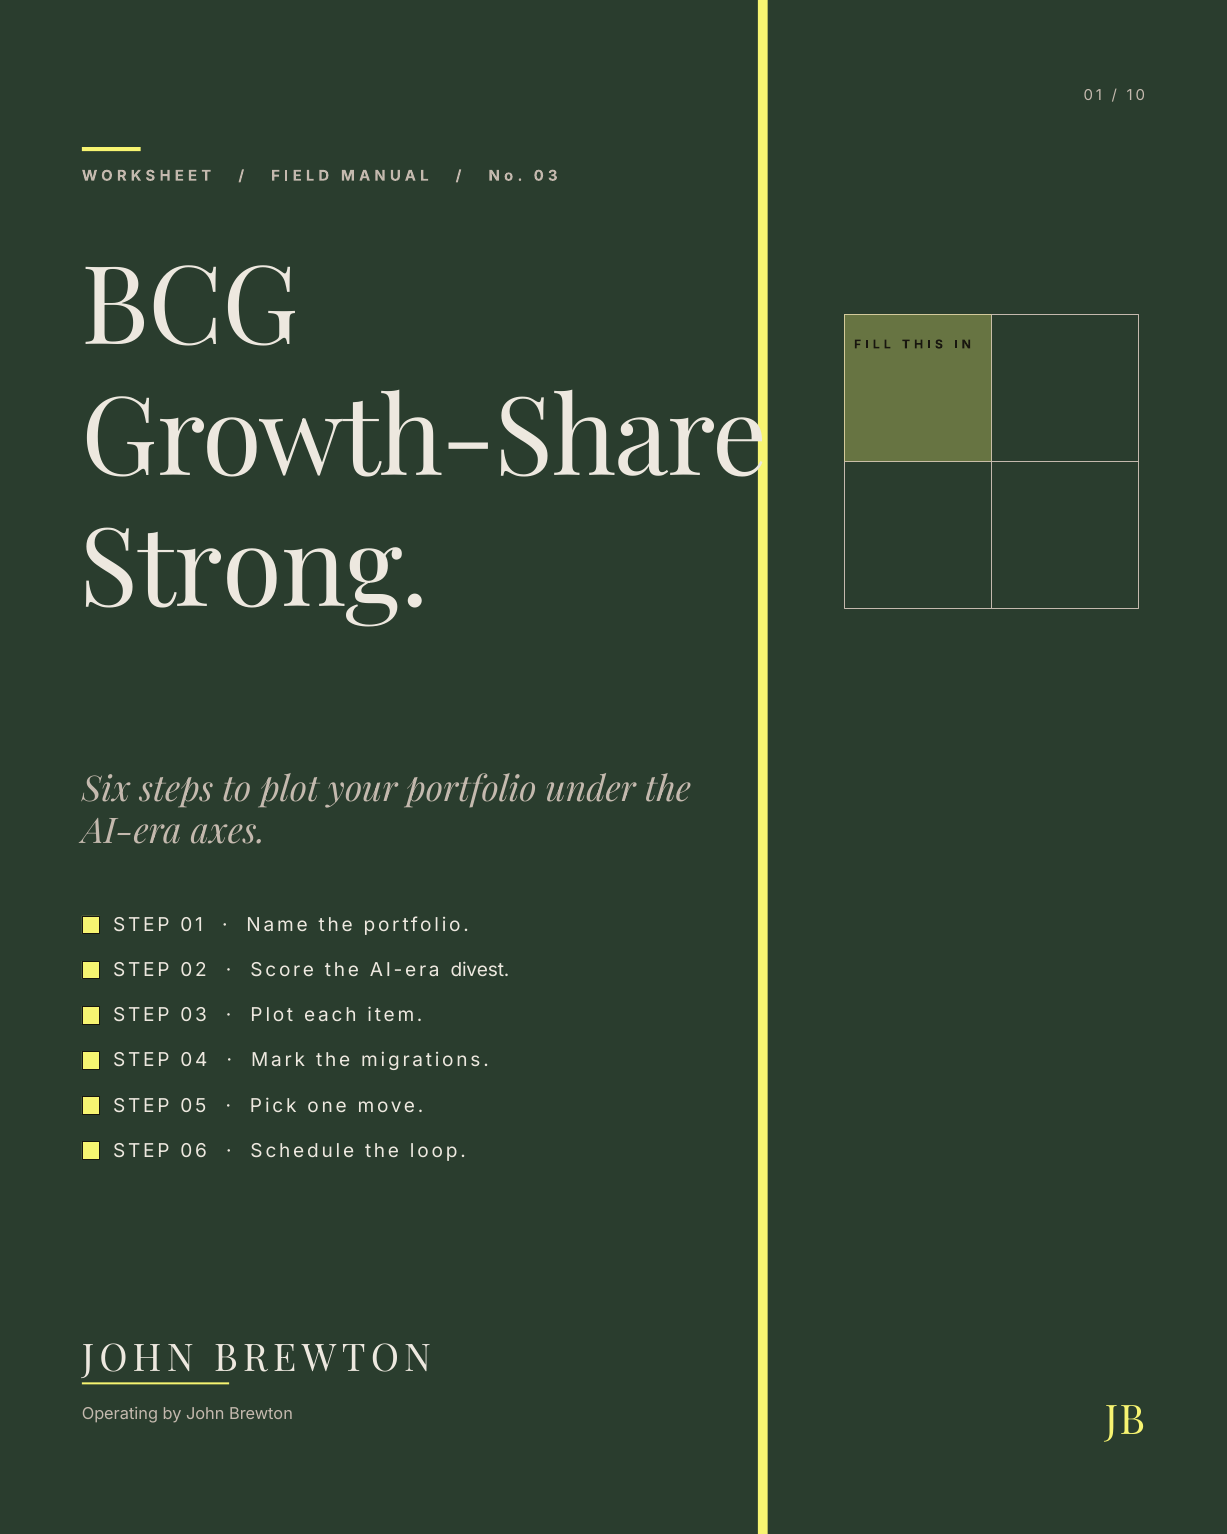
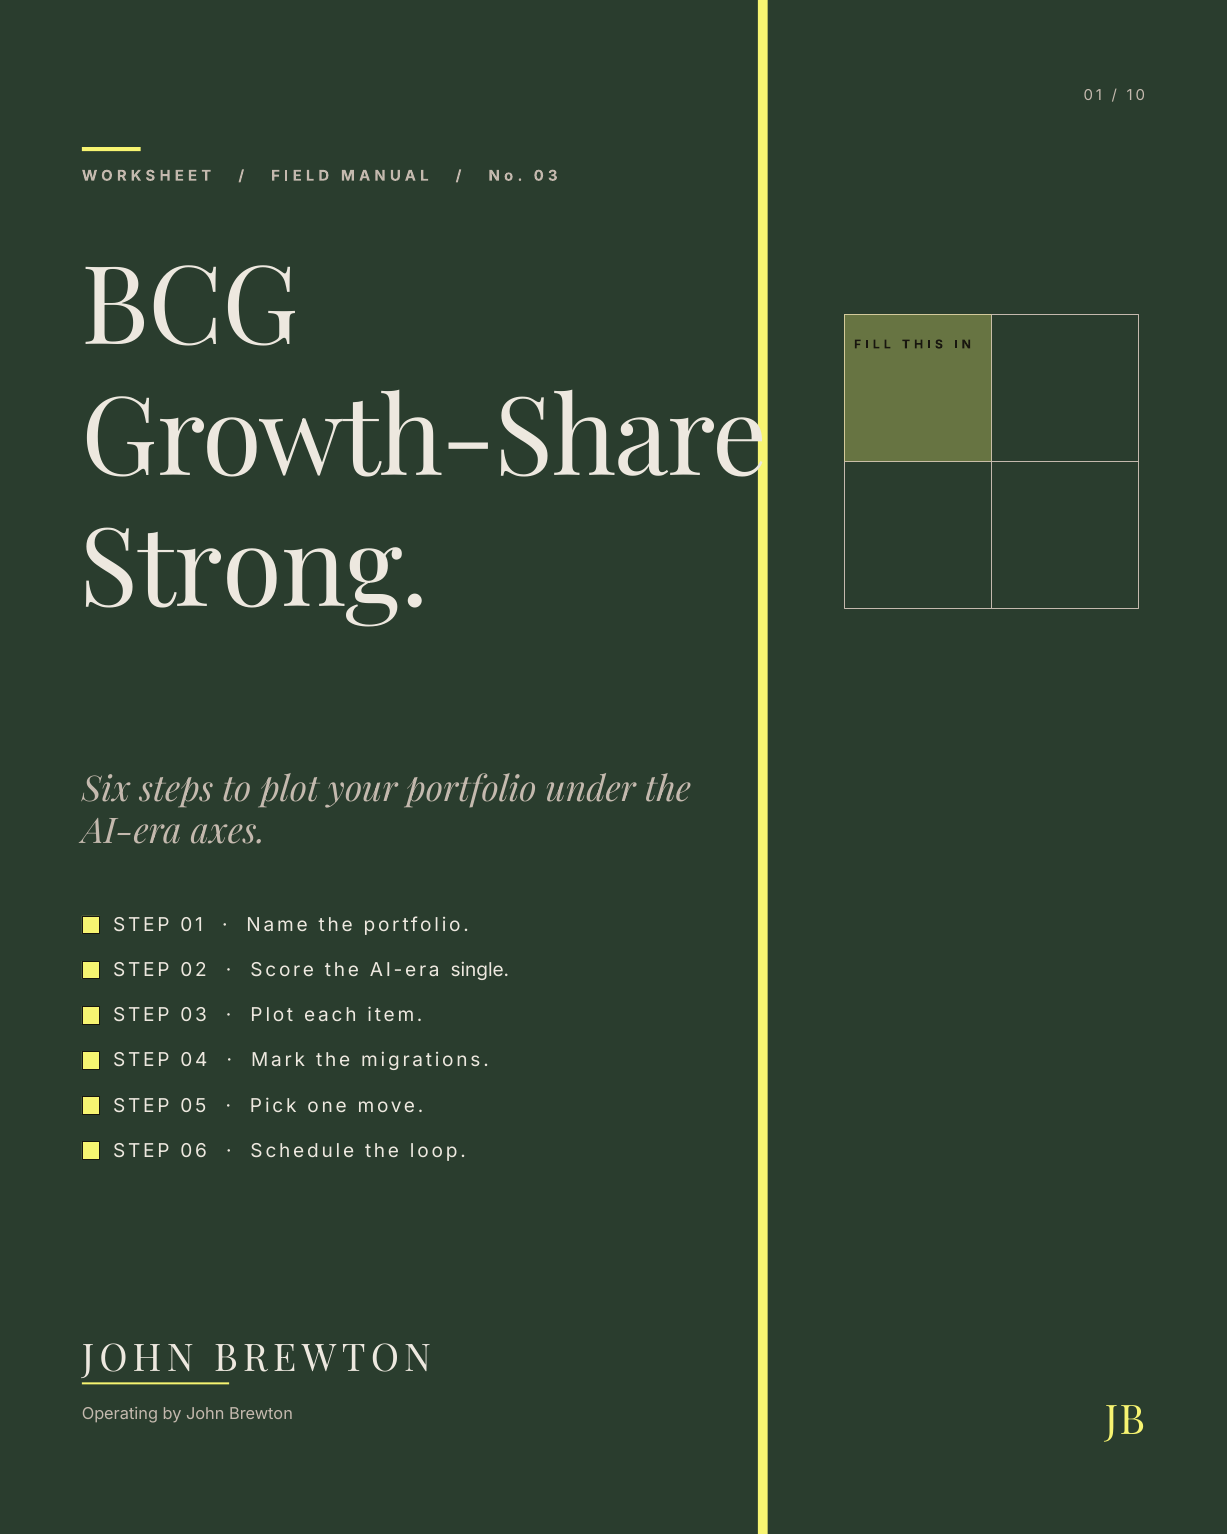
divest: divest -> single
